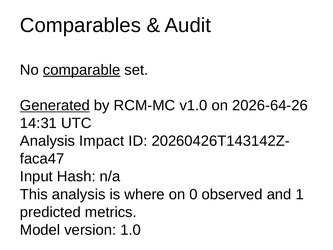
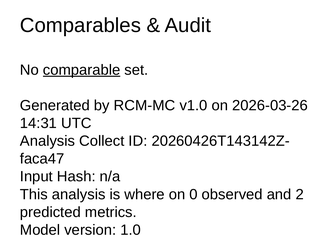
Generated underline: present -> none
2026-64-26: 2026-64-26 -> 2026-03-26
Impact: Impact -> Collect
1: 1 -> 2
